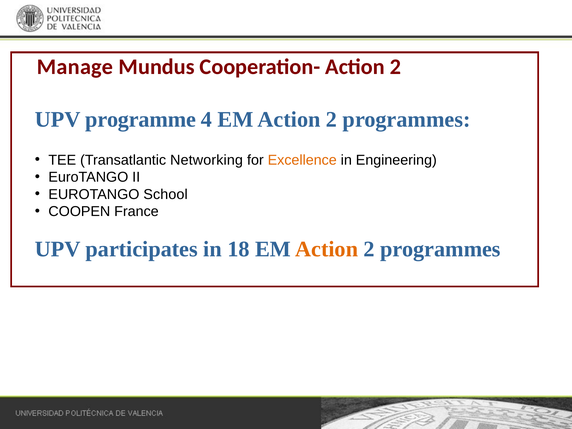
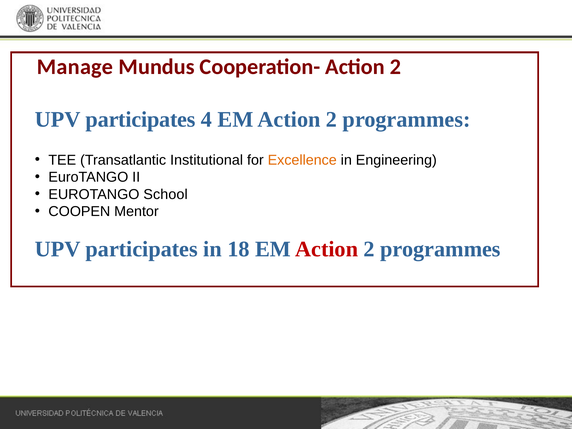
programme at (141, 120): programme -> participates
Networking: Networking -> Institutional
France: France -> Mentor
Action at (327, 249) colour: orange -> red
